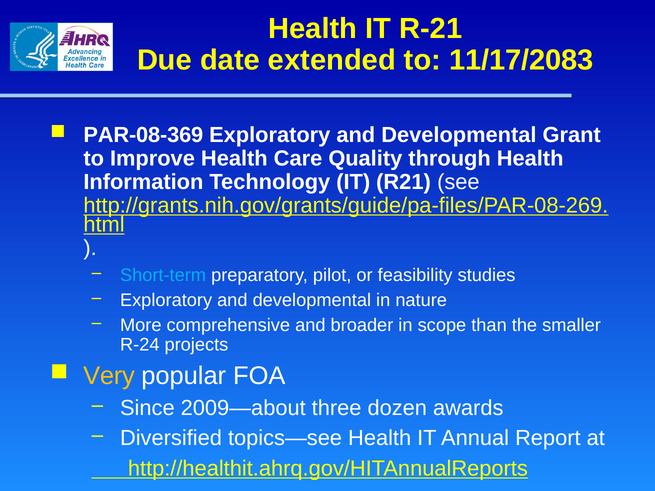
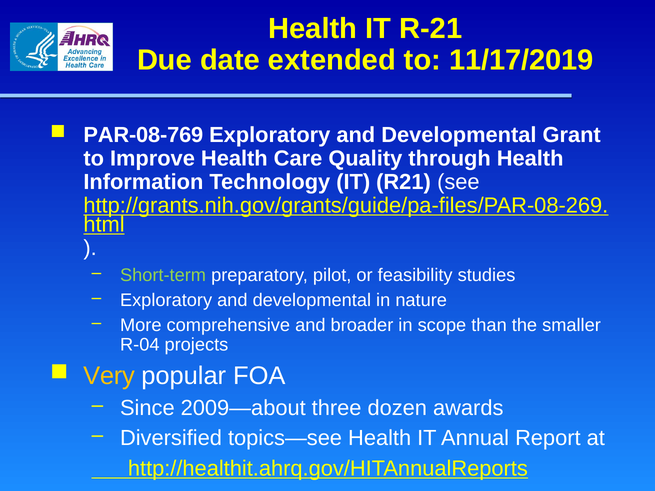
11/17/2083: 11/17/2083 -> 11/17/2019
PAR-08-369: PAR-08-369 -> PAR-08-769
Short-term colour: light blue -> light green
R-24: R-24 -> R-04
